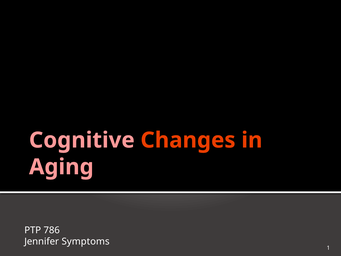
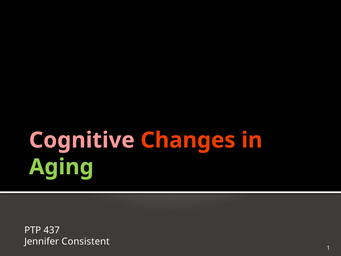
Aging colour: pink -> light green
786: 786 -> 437
Symptoms: Symptoms -> Consistent
